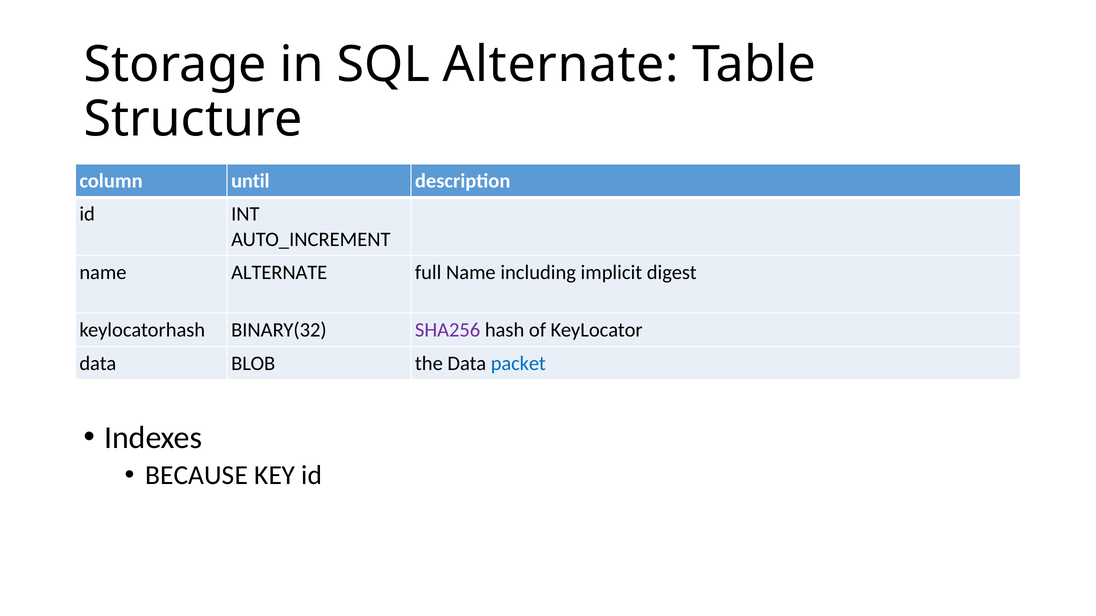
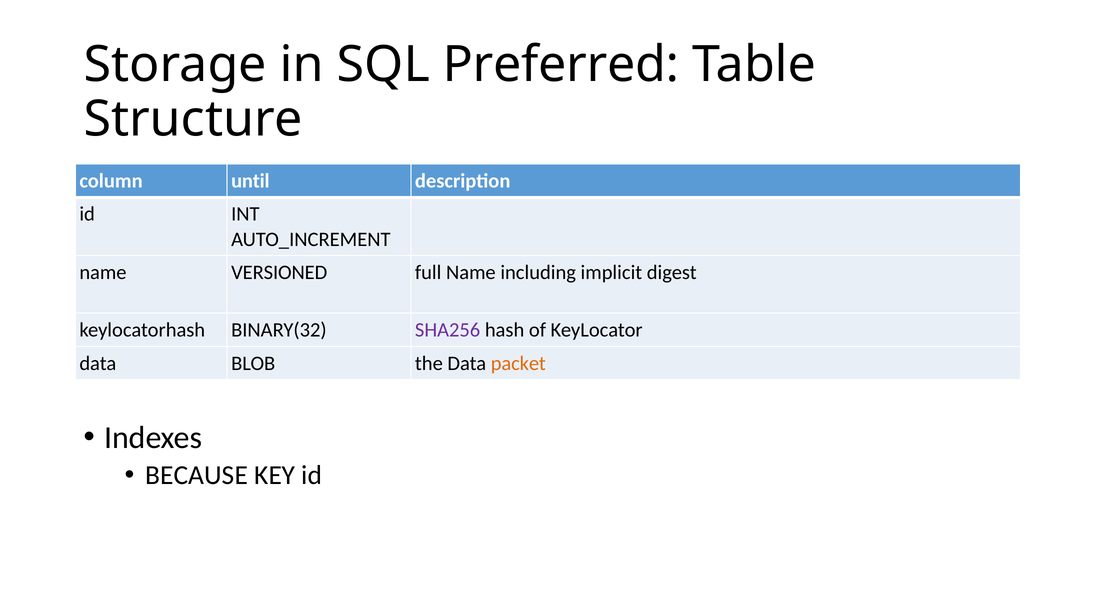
SQL Alternate: Alternate -> Preferred
name ALTERNATE: ALTERNATE -> VERSIONED
packet colour: blue -> orange
